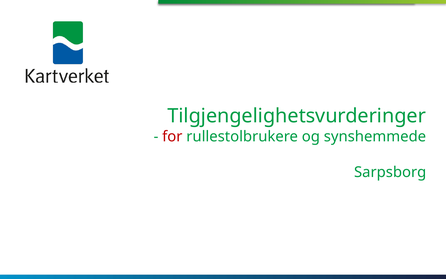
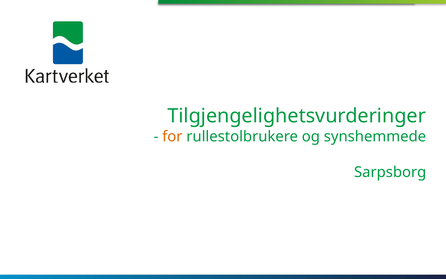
for colour: red -> orange
